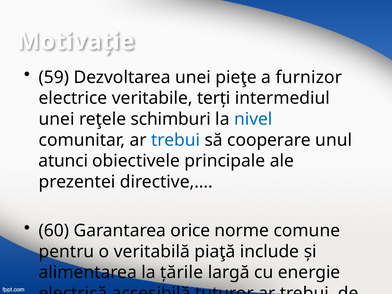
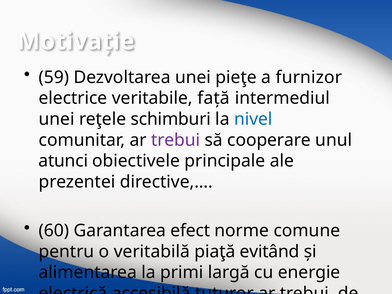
terţi: terţi -> faţă
trebui at (176, 140) colour: blue -> purple
orice: orice -> efect
include: include -> evitând
ţările: ţările -> primi
